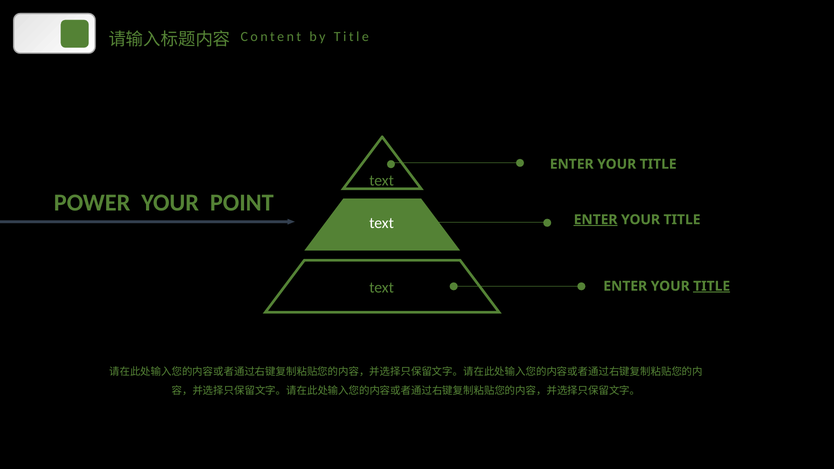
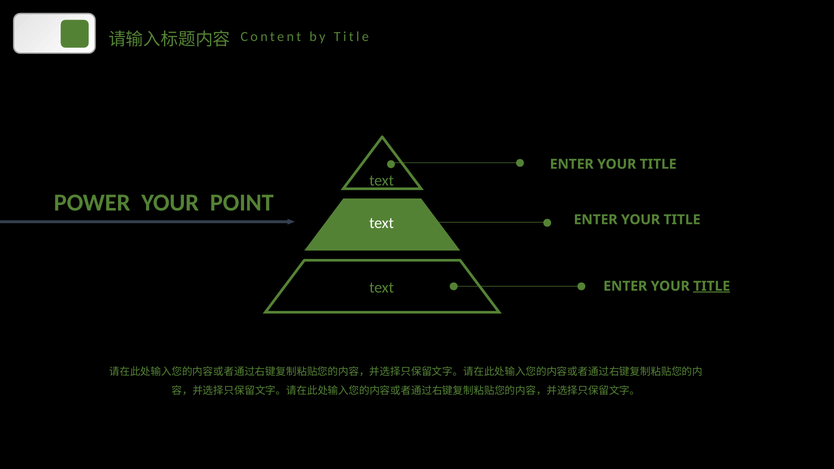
ENTER at (596, 220) underline: present -> none
